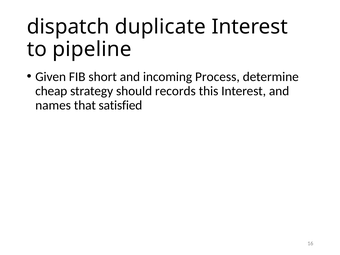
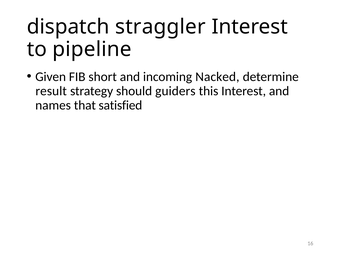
duplicate: duplicate -> straggler
Process: Process -> Nacked
cheap: cheap -> result
records: records -> guiders
